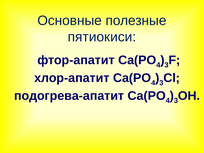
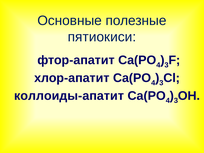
подогрева-апатит: подогрева-апатит -> коллоиды-апатит
